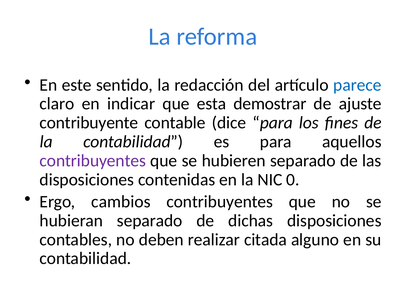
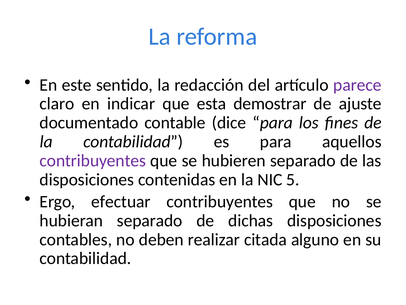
parece colour: blue -> purple
contribuyente: contribuyente -> documentado
0: 0 -> 5
cambios: cambios -> efectuar
